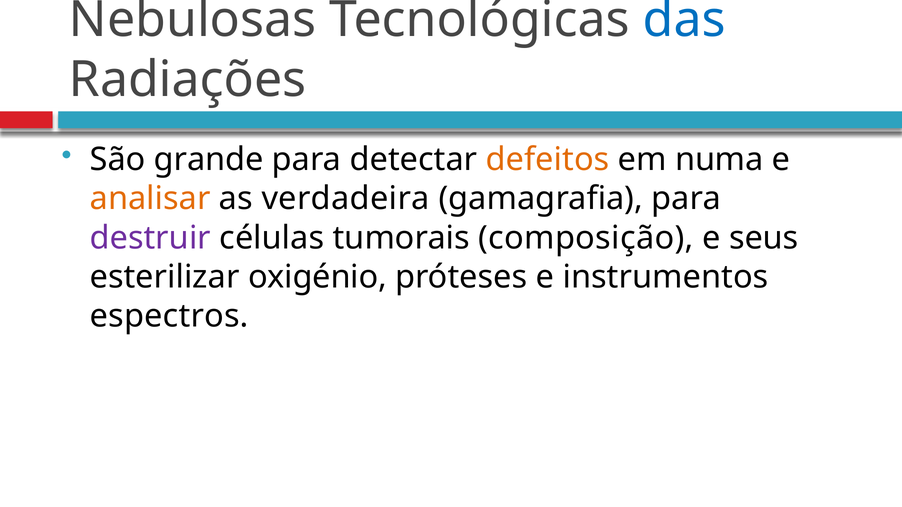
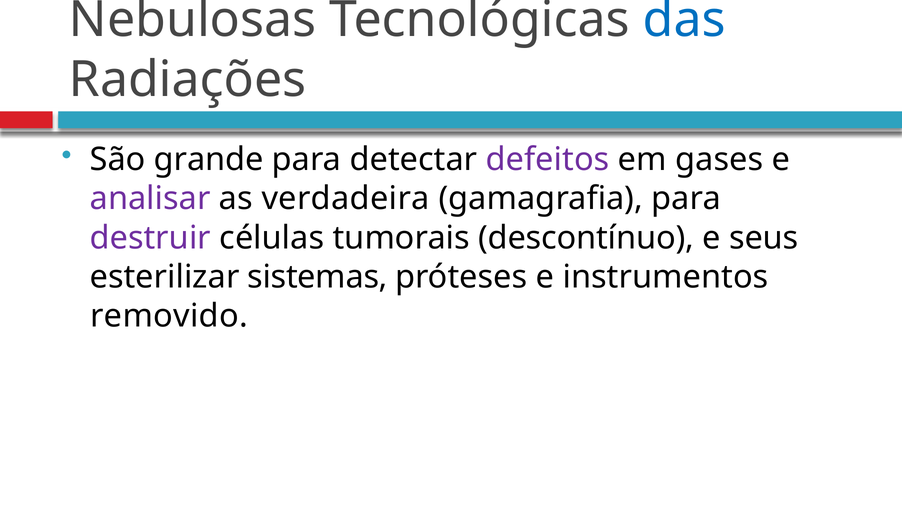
defeitos colour: orange -> purple
numa: numa -> gases
analisar colour: orange -> purple
composição: composição -> descontínuo
oxigénio: oxigénio -> sistemas
espectros: espectros -> removido
